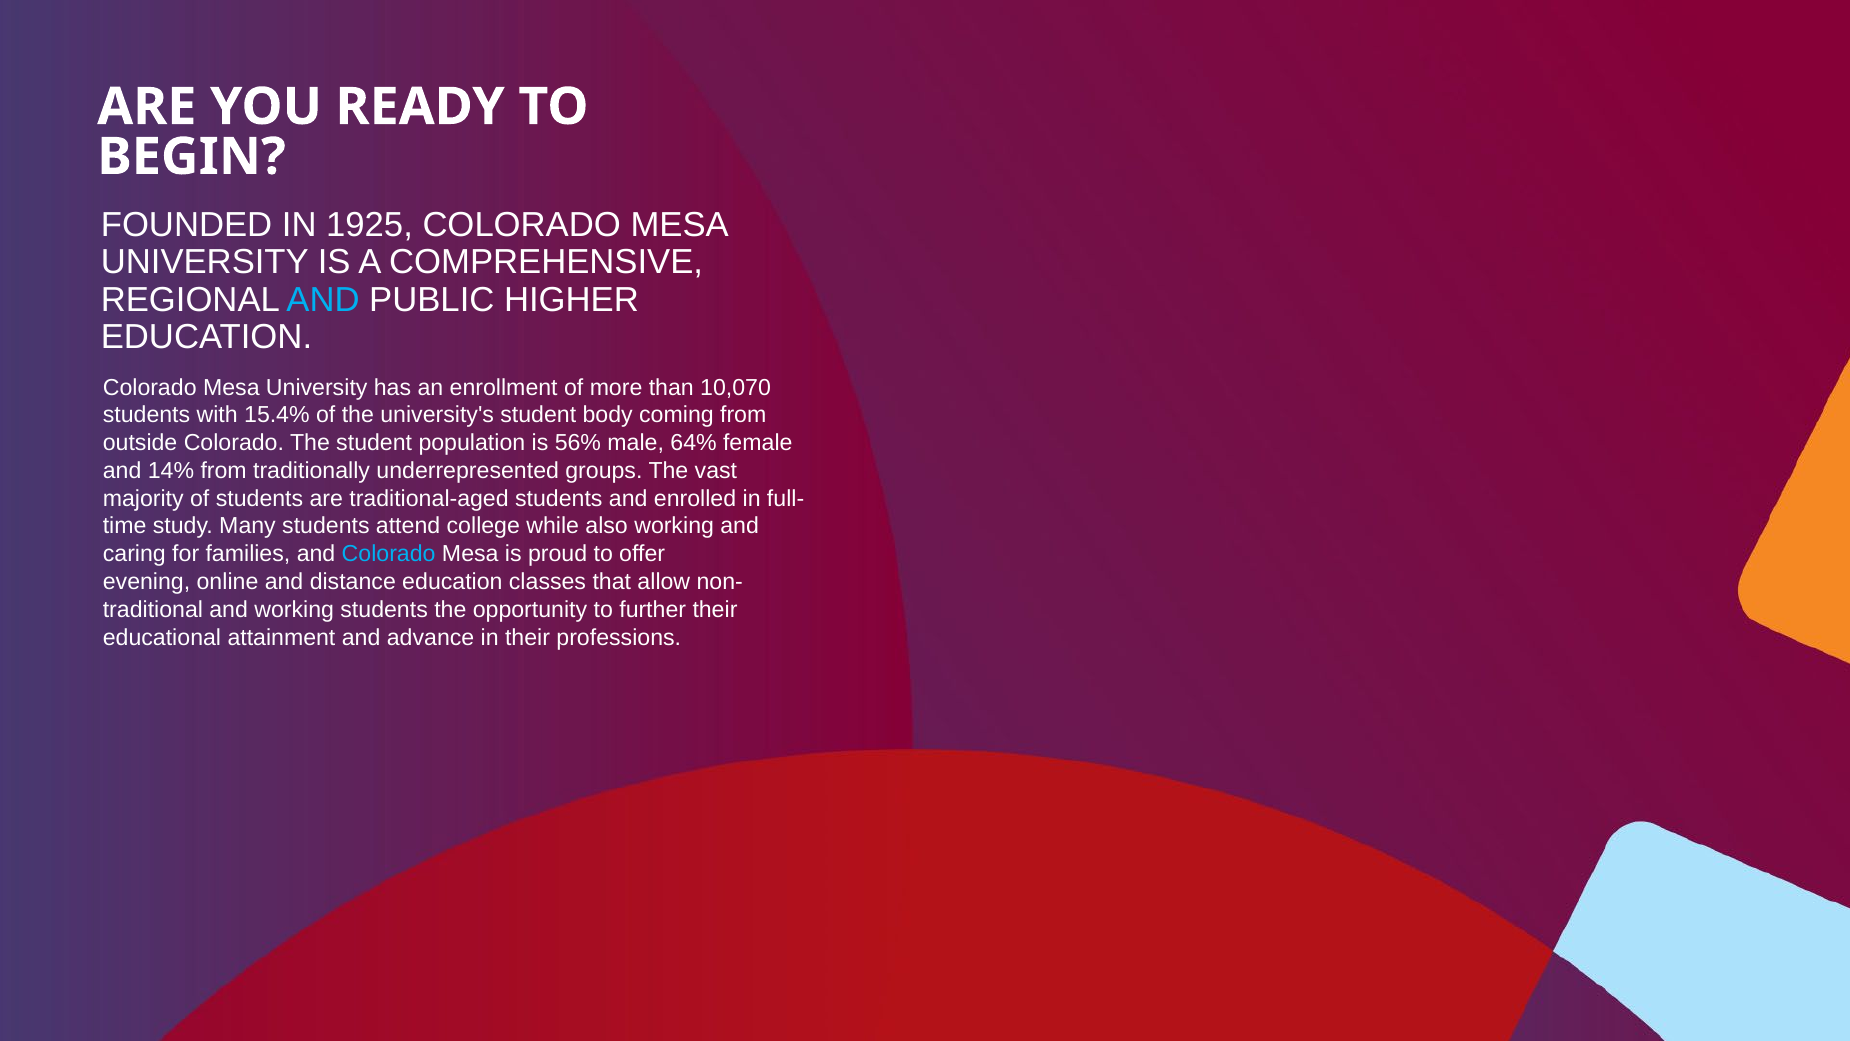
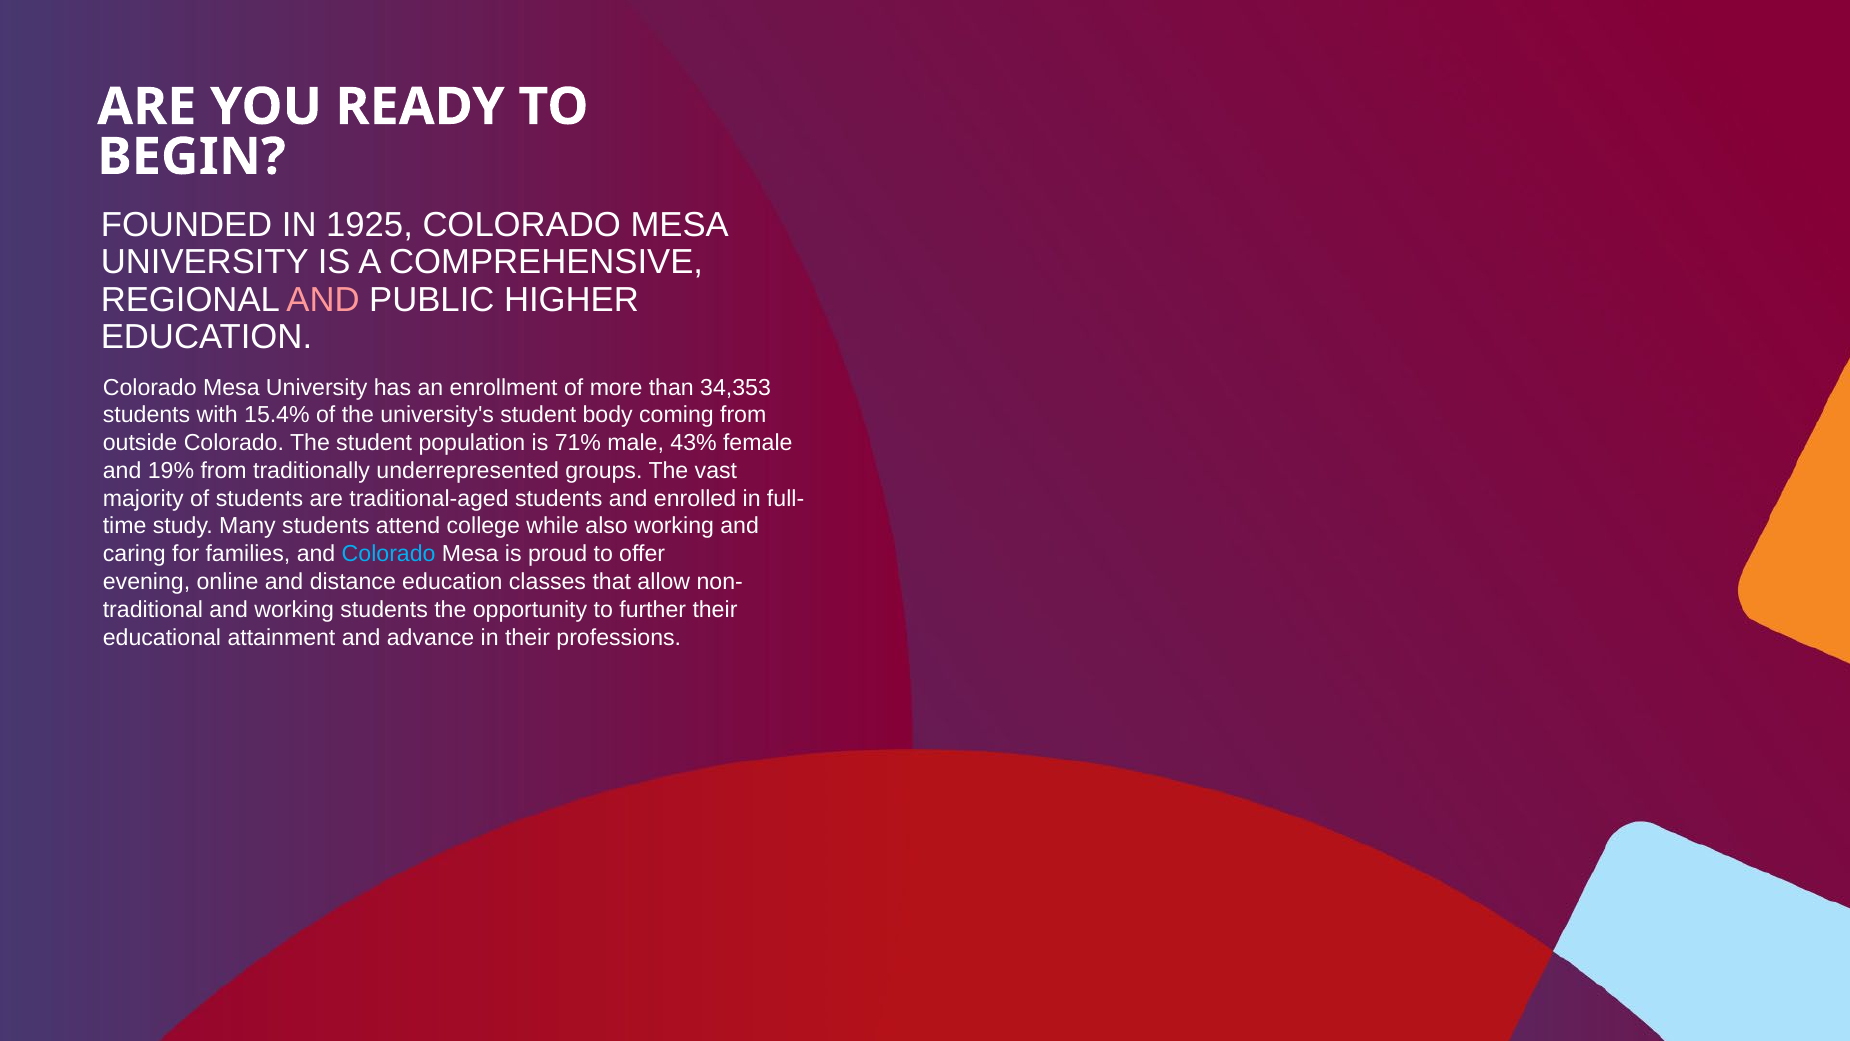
AND at (323, 300) colour: light blue -> pink
10,070: 10,070 -> 34,353
56%: 56% -> 71%
64%: 64% -> 43%
14%: 14% -> 19%
